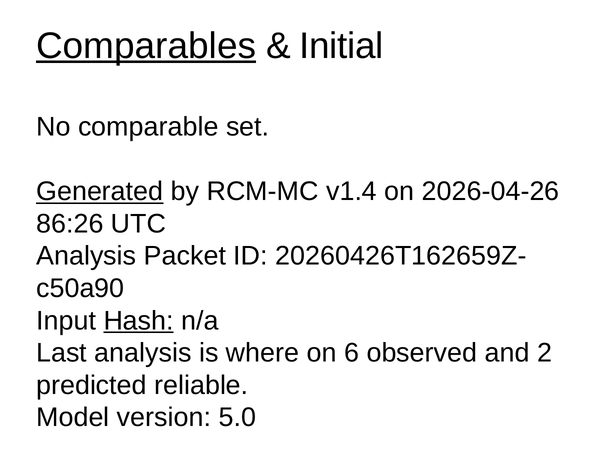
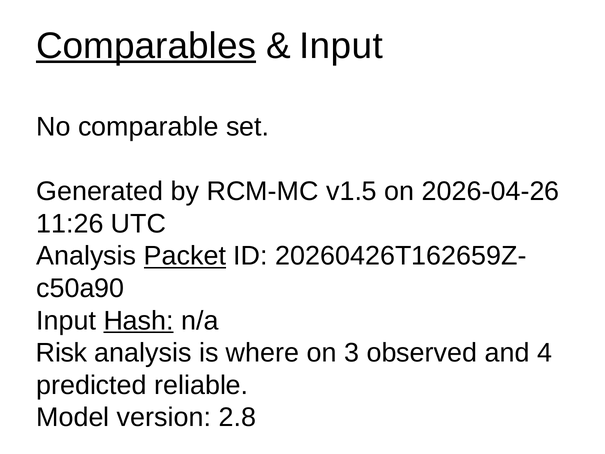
Initial at (341, 46): Initial -> Input
Generated underline: present -> none
v1.4: v1.4 -> v1.5
86:26: 86:26 -> 11:26
Packet underline: none -> present
Last: Last -> Risk
6: 6 -> 3
2: 2 -> 4
5.0: 5.0 -> 2.8
